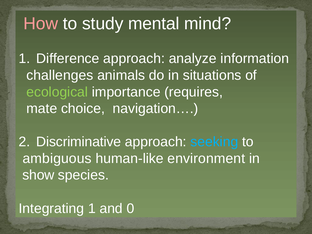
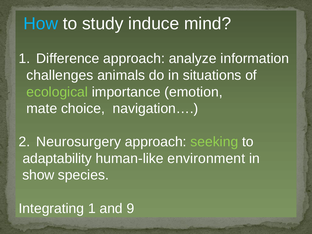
How colour: pink -> light blue
mental: mental -> induce
requires: requires -> emotion
Discriminative: Discriminative -> Neurosurgery
seeking colour: light blue -> light green
ambiguous: ambiguous -> adaptability
0: 0 -> 9
